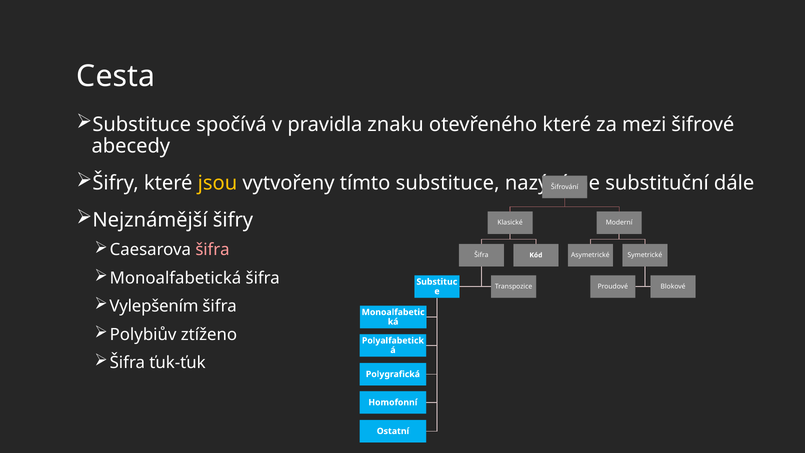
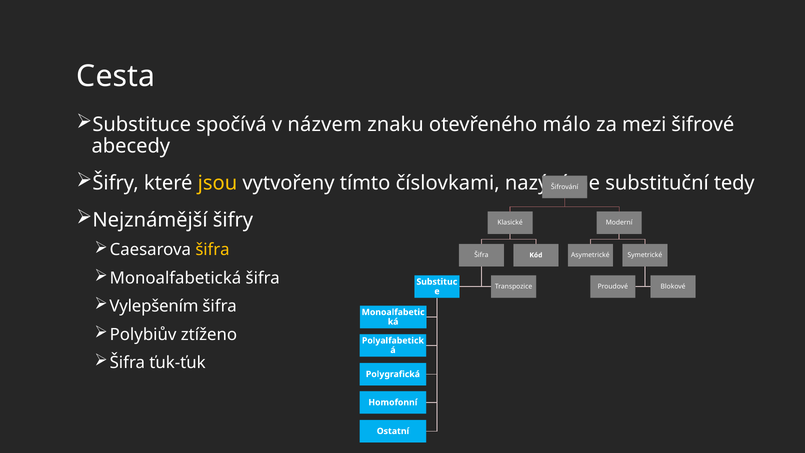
pravidla: pravidla -> názvem
otevřeného které: které -> málo
tímto substituce: substituce -> číslovkami
dále: dále -> tedy
šifra at (212, 250) colour: pink -> yellow
